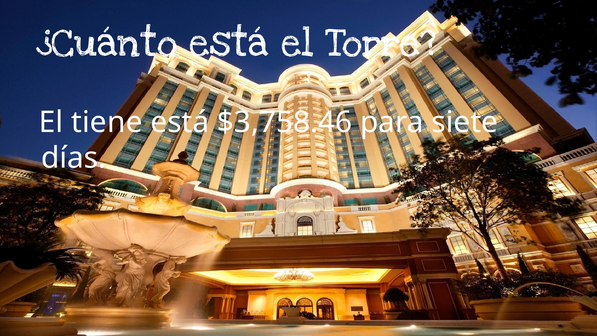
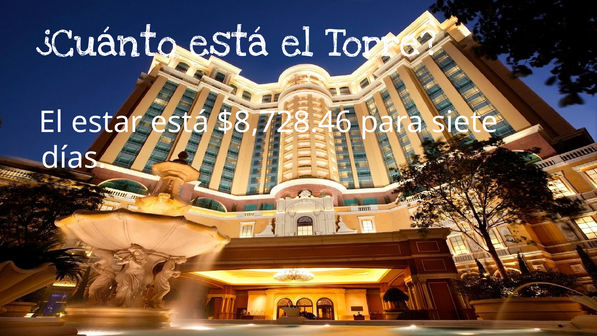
tiene: tiene -> estar
$3,758.46: $3,758.46 -> $8,728.46
